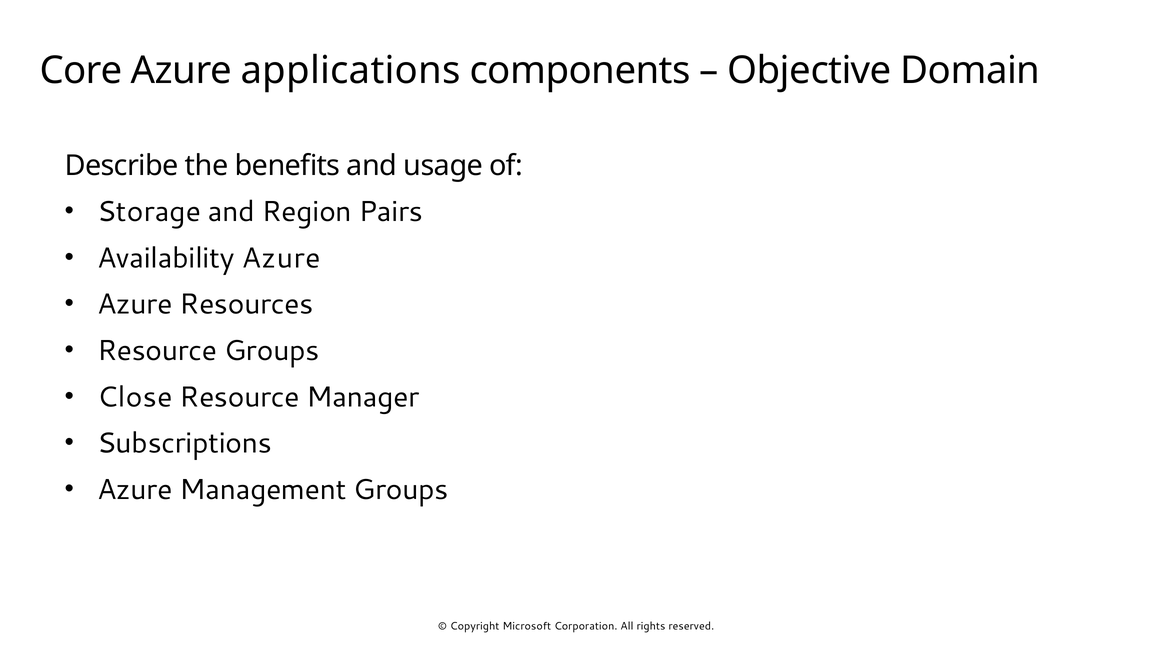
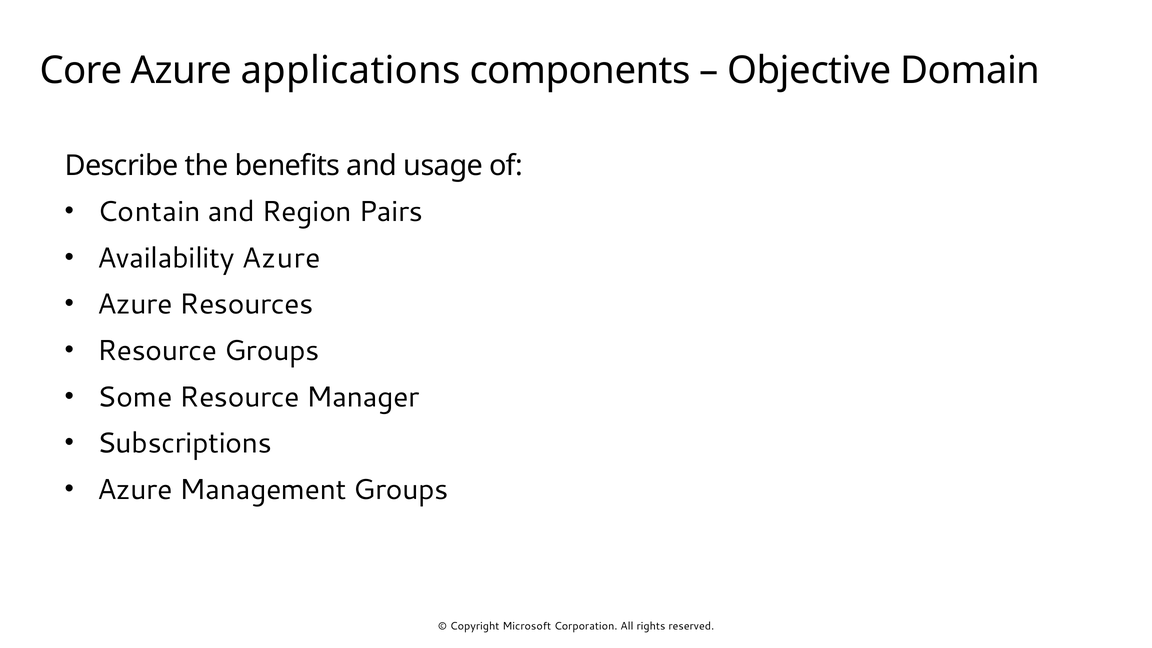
Storage: Storage -> Contain
Close: Close -> Some
